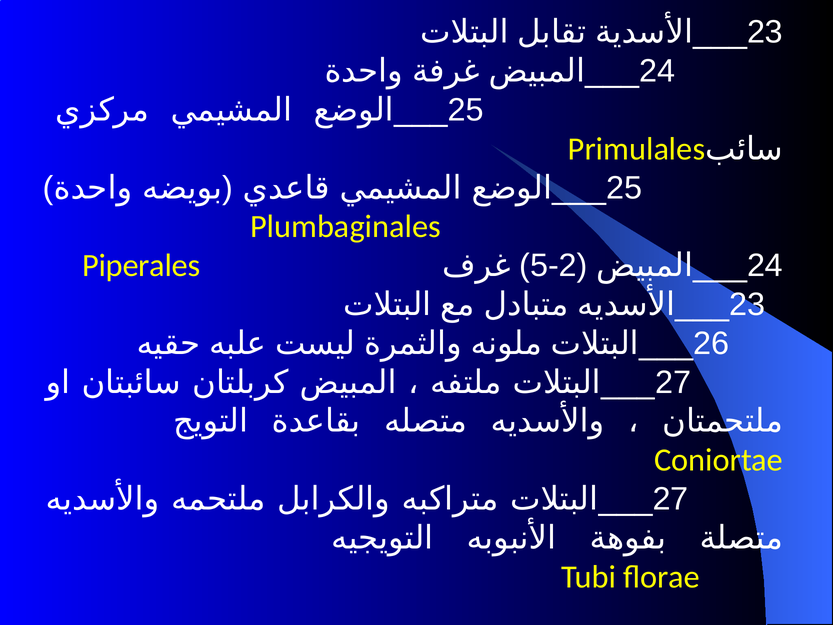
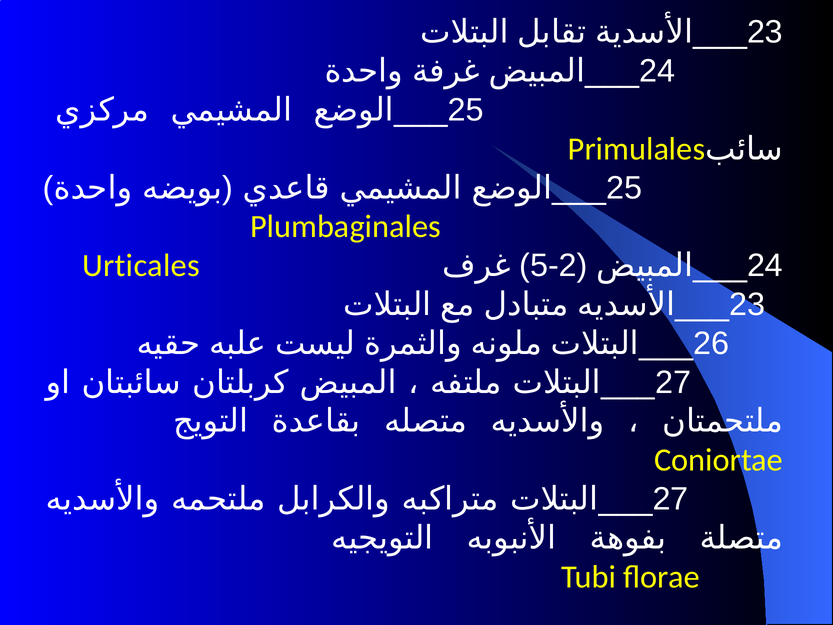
Piperales: Piperales -> Urticales
